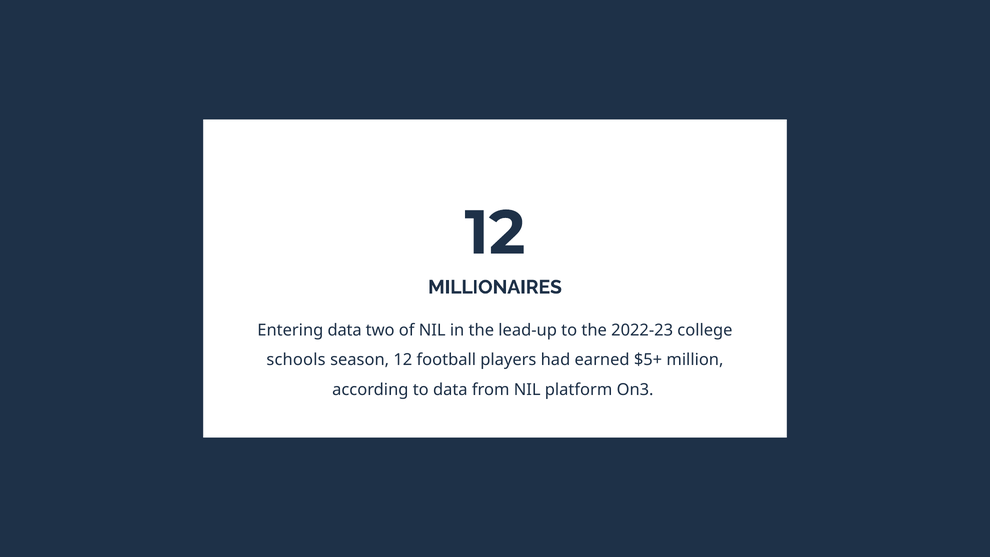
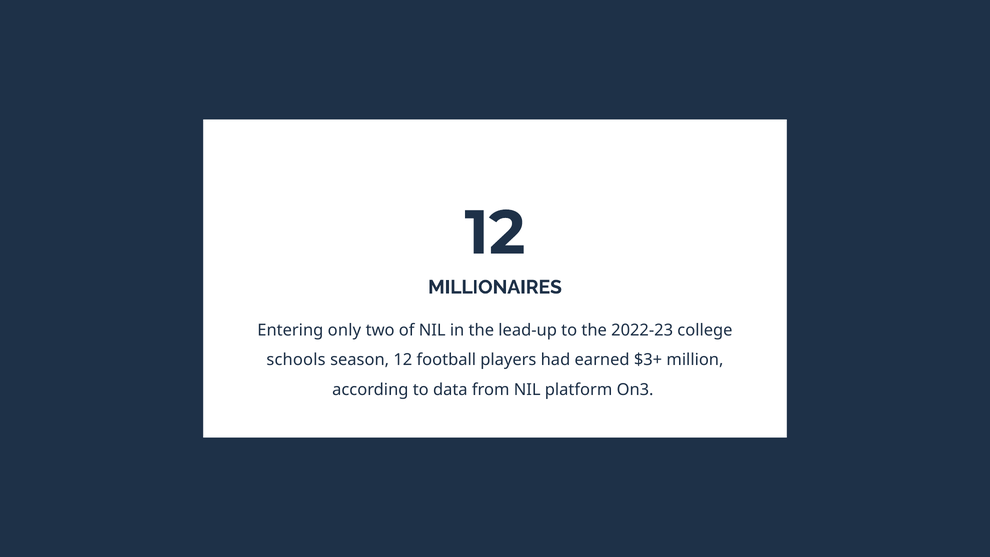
Entering data: data -> only
$5+: $5+ -> $3+
